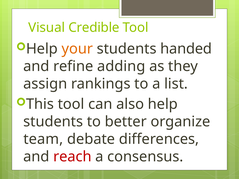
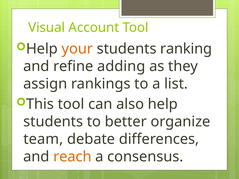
Credible: Credible -> Account
handed: handed -> ranking
reach colour: red -> orange
